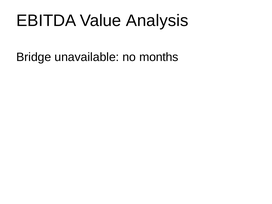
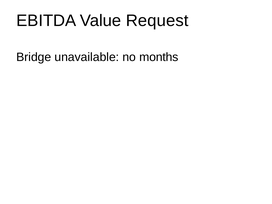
Analysis: Analysis -> Request
